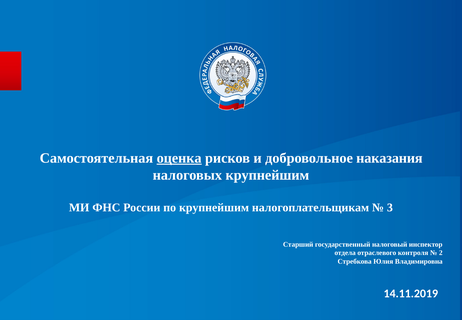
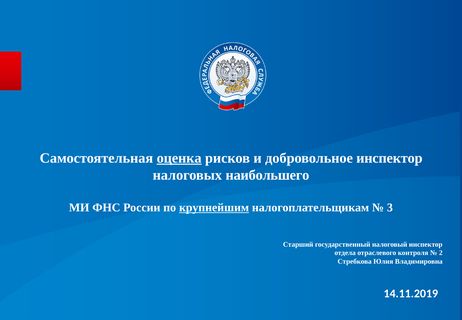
добровольное наказания: наказания -> инспектор
налоговых крупнейшим: крупнейшим -> наибольшего
крупнейшим at (214, 208) underline: none -> present
